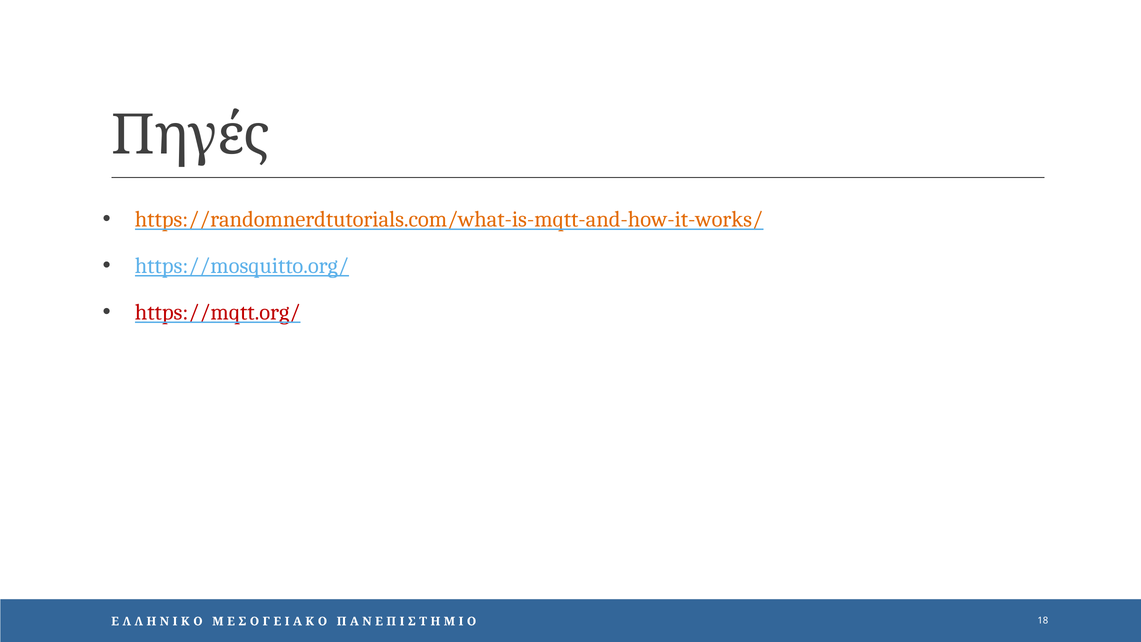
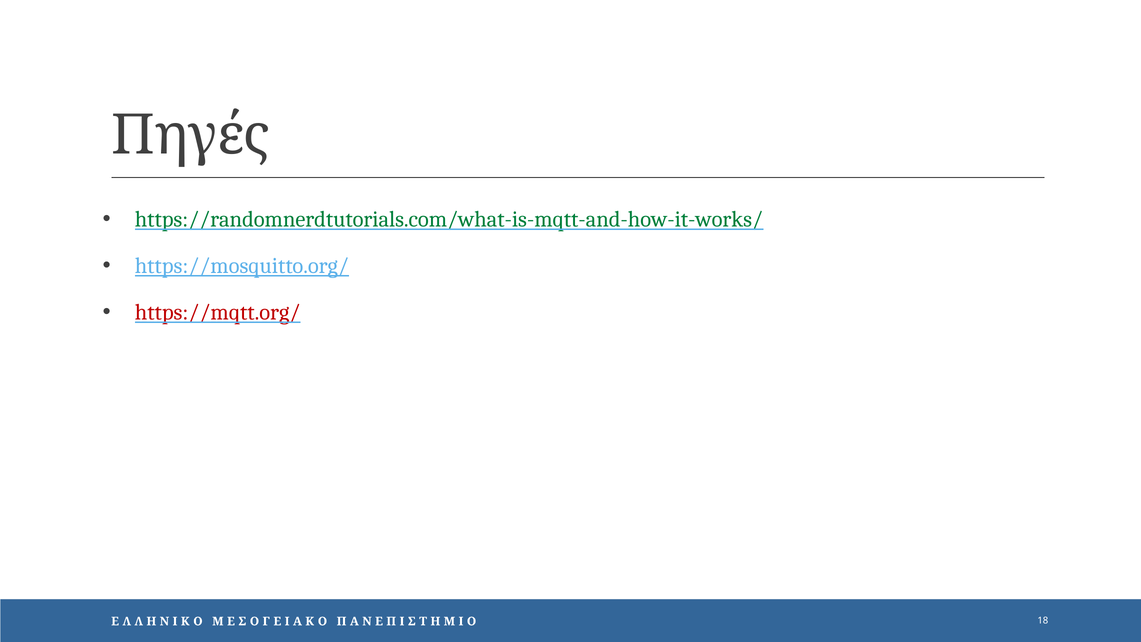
https://randomnerdtutorials.com/what-is-mqtt-and-how-it-works/ colour: orange -> green
